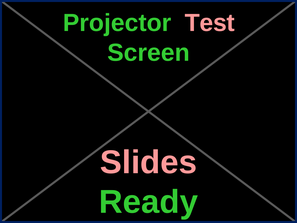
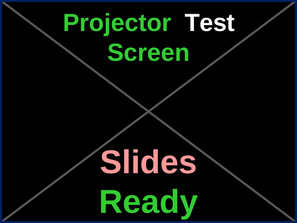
Test colour: pink -> white
